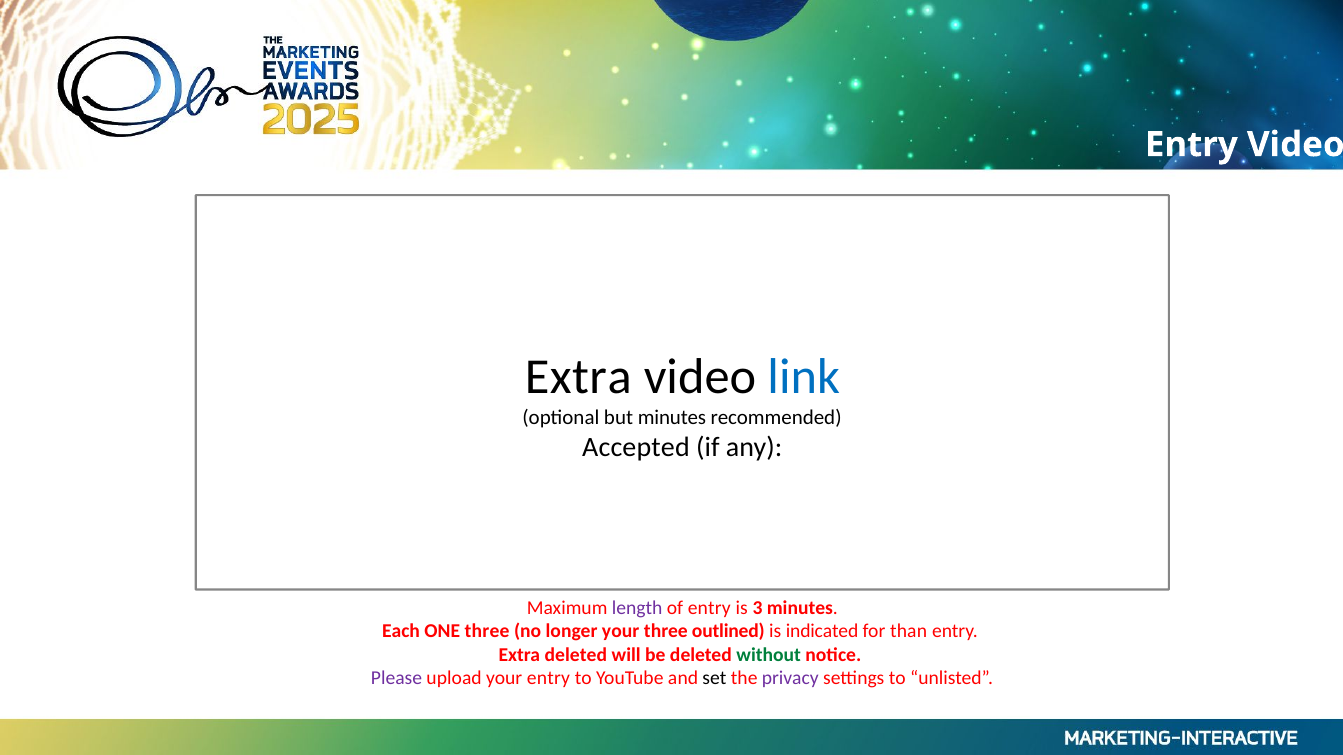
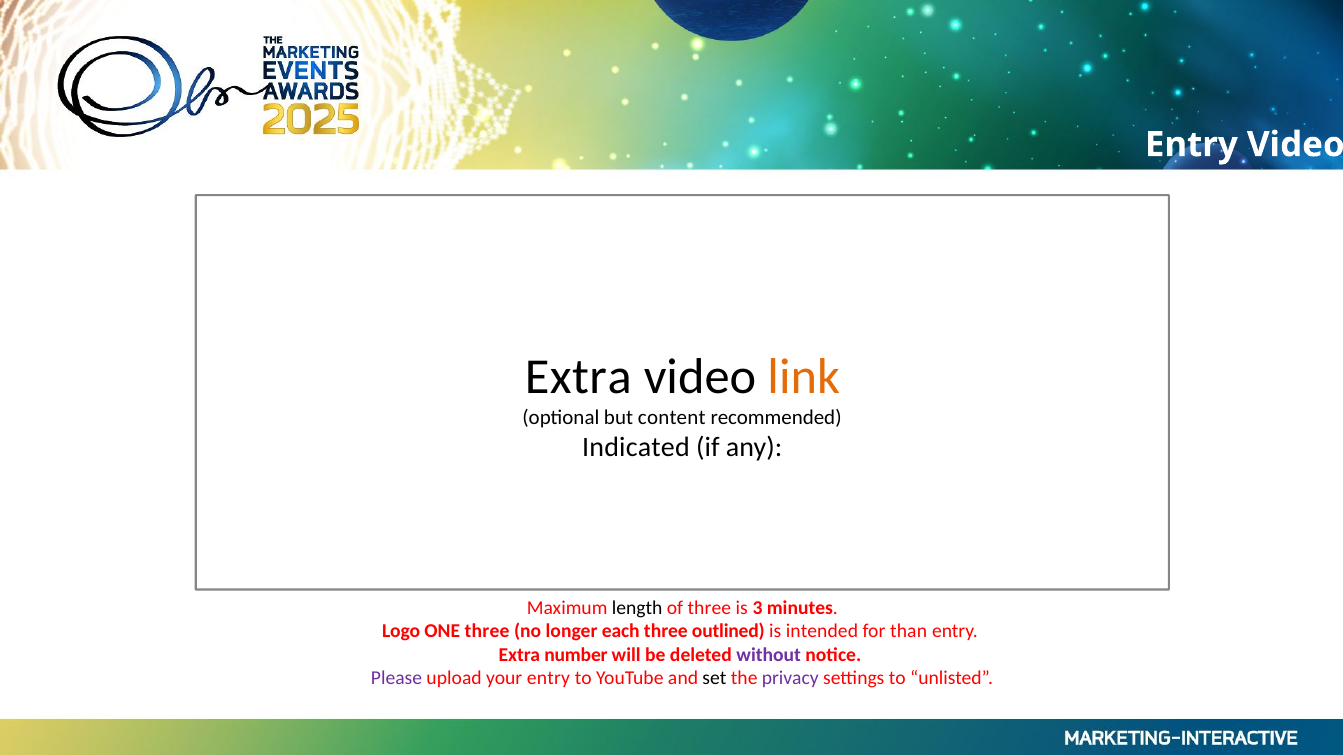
link colour: blue -> orange
but minutes: minutes -> content
Accepted: Accepted -> Indicated
length colour: purple -> black
of entry: entry -> three
Each: Each -> Logo
longer your: your -> each
indicated: indicated -> intended
Extra deleted: deleted -> number
without colour: green -> purple
